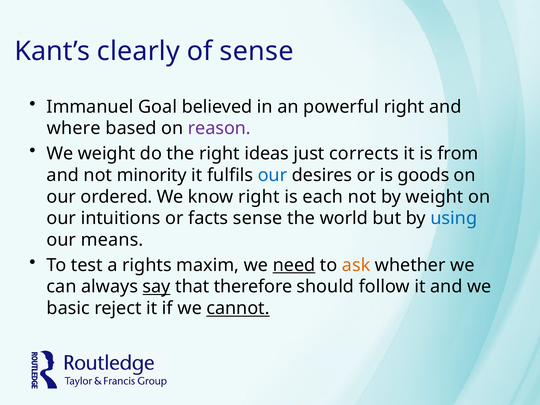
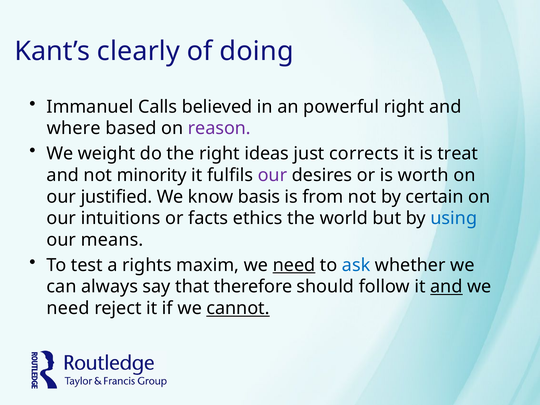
of sense: sense -> doing
Goal: Goal -> Calls
from: from -> treat
our at (272, 175) colour: blue -> purple
goods: goods -> worth
ordered: ordered -> justified
know right: right -> basis
each: each -> from
by weight: weight -> certain
facts sense: sense -> ethics
ask colour: orange -> blue
say underline: present -> none
and at (446, 287) underline: none -> present
basic at (68, 308): basic -> need
